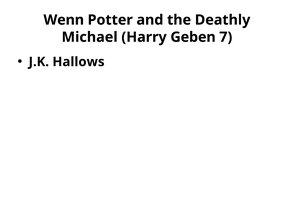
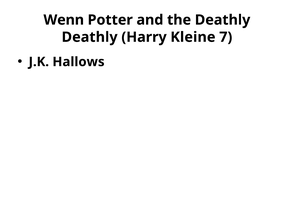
Michael at (90, 37): Michael -> Deathly
Geben: Geben -> Kleine
